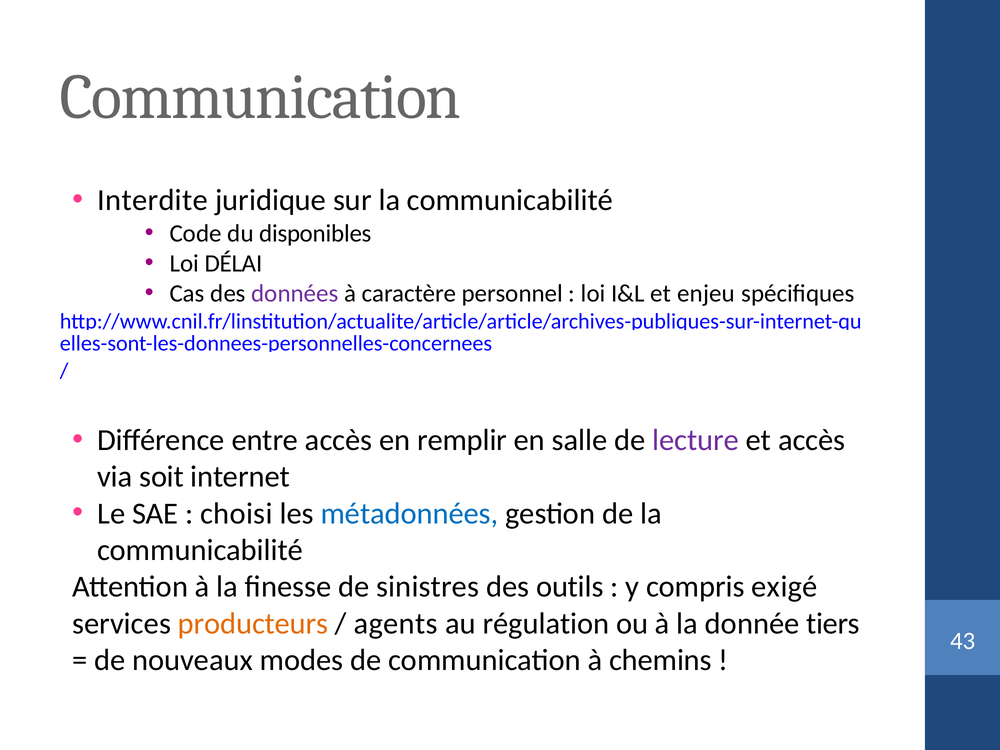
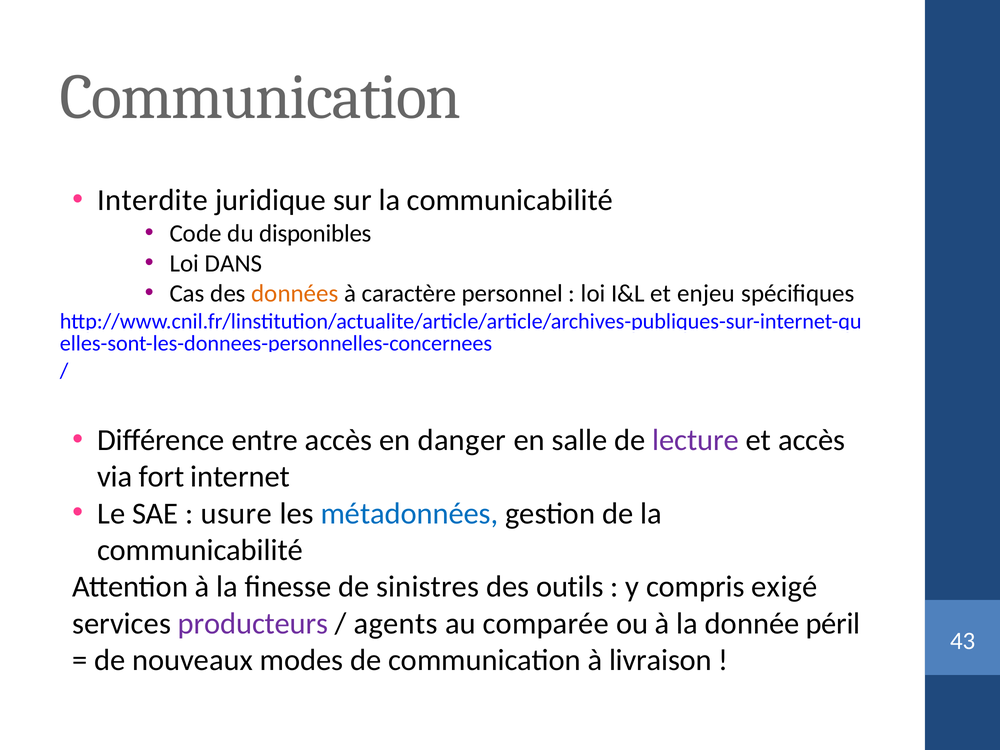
DÉLAI: DÉLAI -> DANS
données colour: purple -> orange
remplir: remplir -> danger
soit: soit -> fort
choisi: choisi -> usure
producteurs colour: orange -> purple
régulation: régulation -> comparée
tiers: tiers -> péril
chemins: chemins -> livraison
